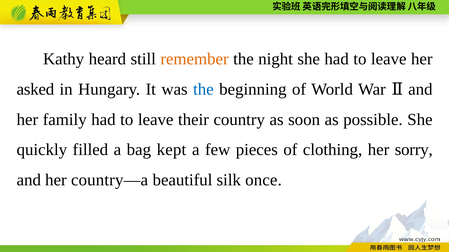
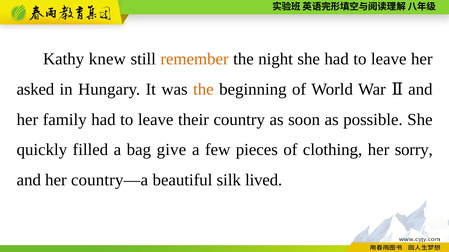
heard: heard -> knew
the at (203, 90) colour: blue -> orange
kept: kept -> give
once: once -> lived
